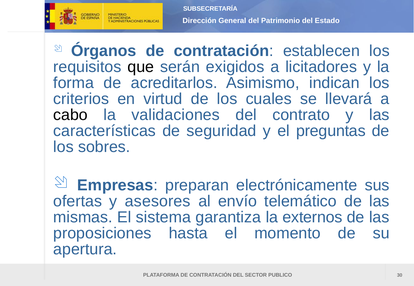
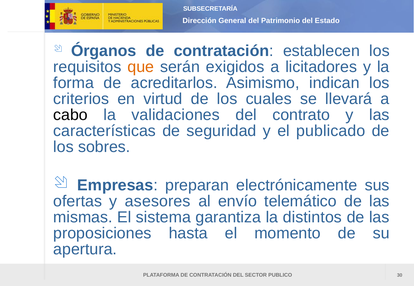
que colour: black -> orange
preguntas: preguntas -> publicado
externos: externos -> distintos
